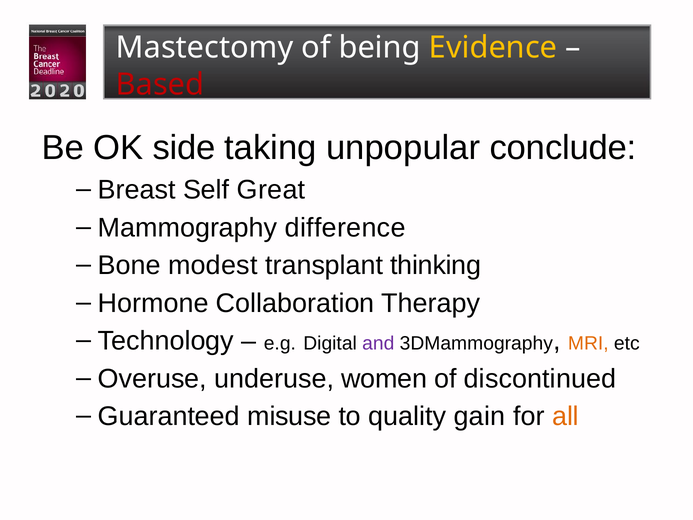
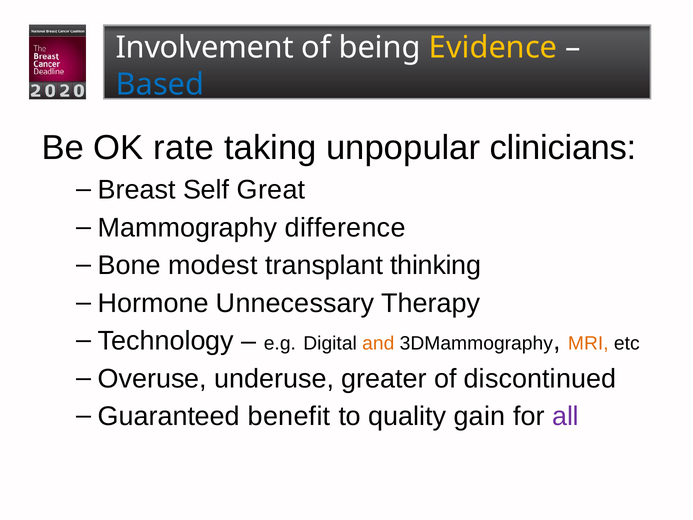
Mastectomy: Mastectomy -> Involvement
Based colour: red -> blue
side: side -> rate
conclude: conclude -> clinicians
Collaboration: Collaboration -> Unnecessary
and colour: purple -> orange
women: women -> greater
misuse: misuse -> benefit
all colour: orange -> purple
